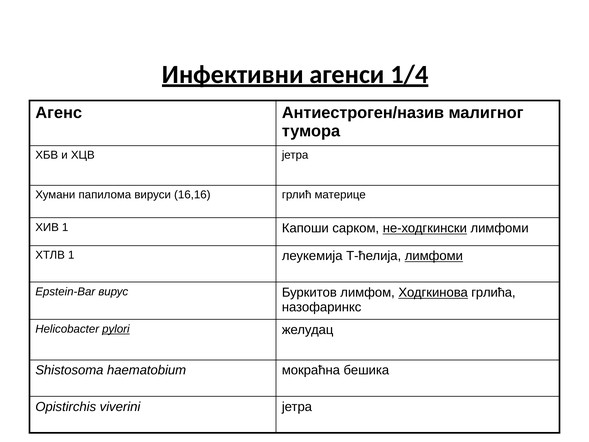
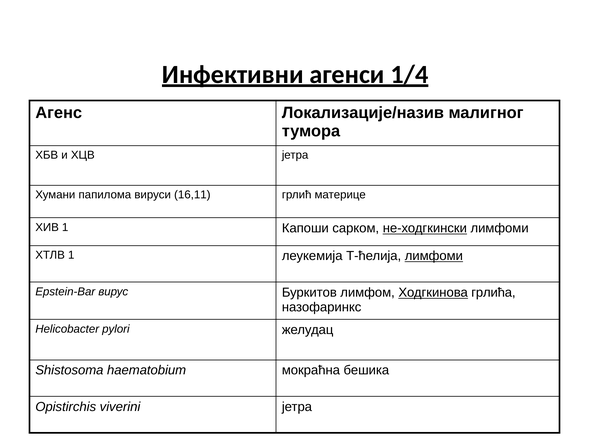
Антиестроген/назив: Антиестроген/назив -> Локализације/назив
16,16: 16,16 -> 16,11
pylori underline: present -> none
